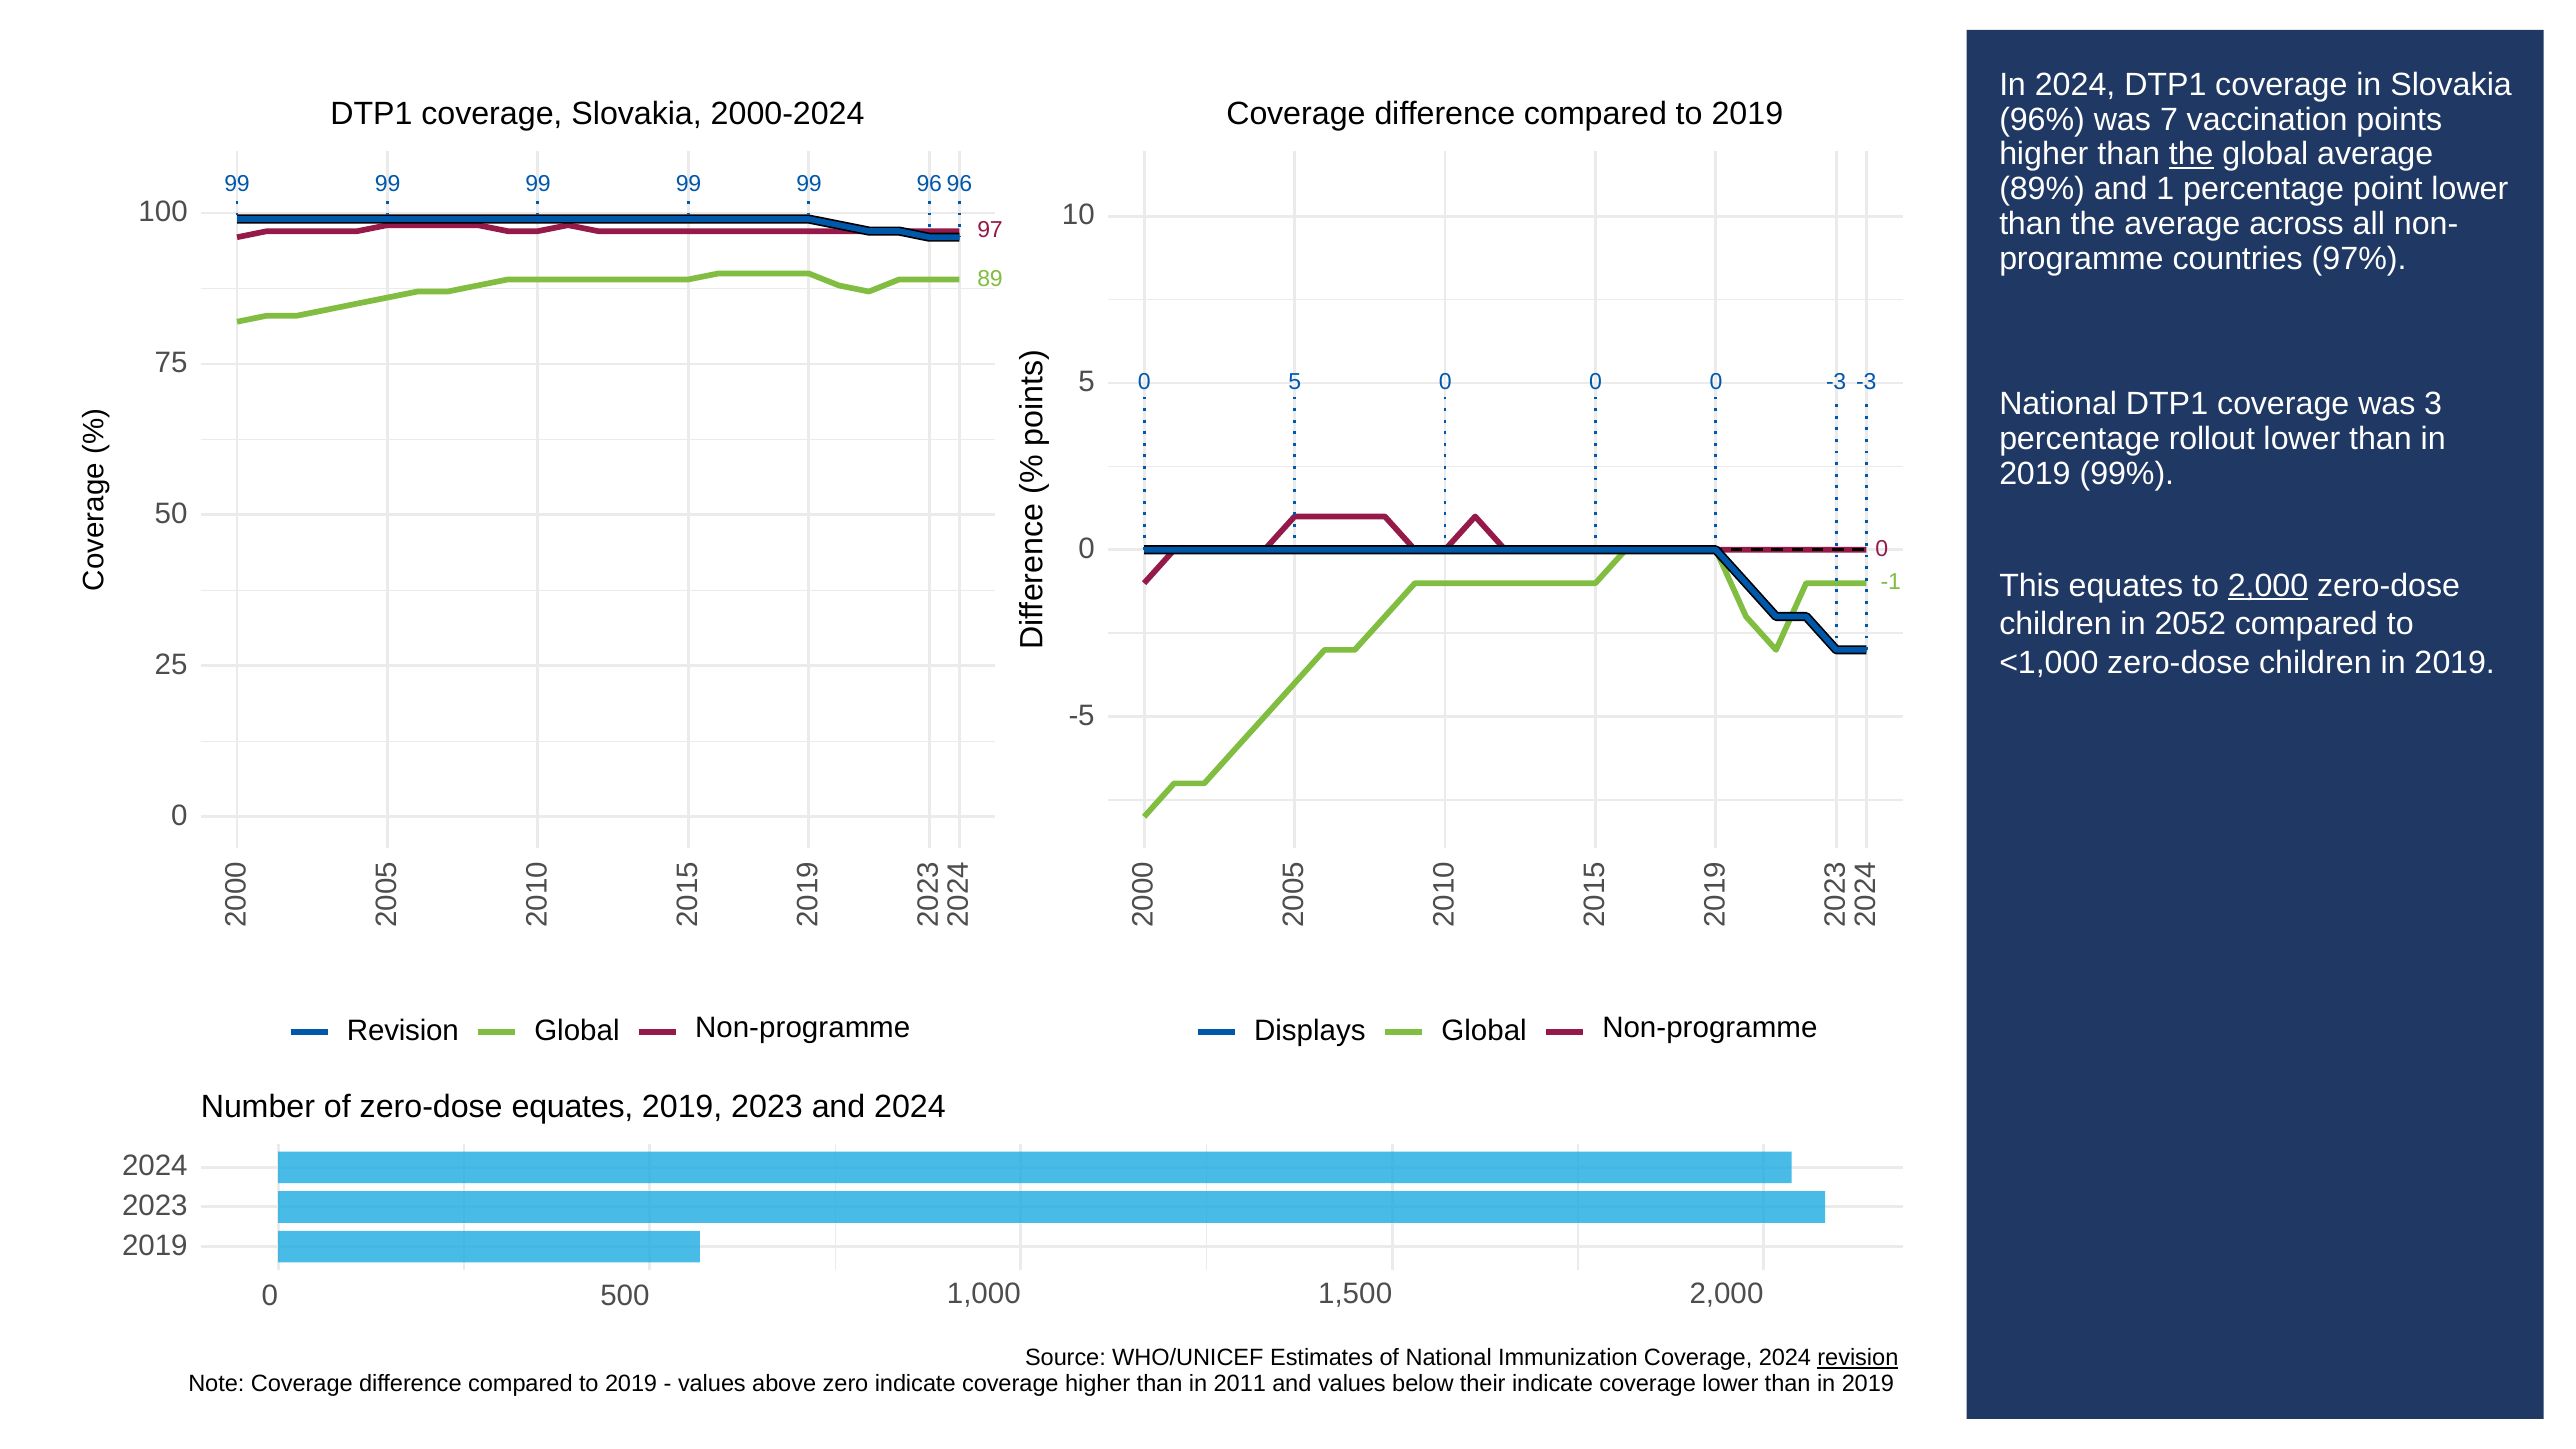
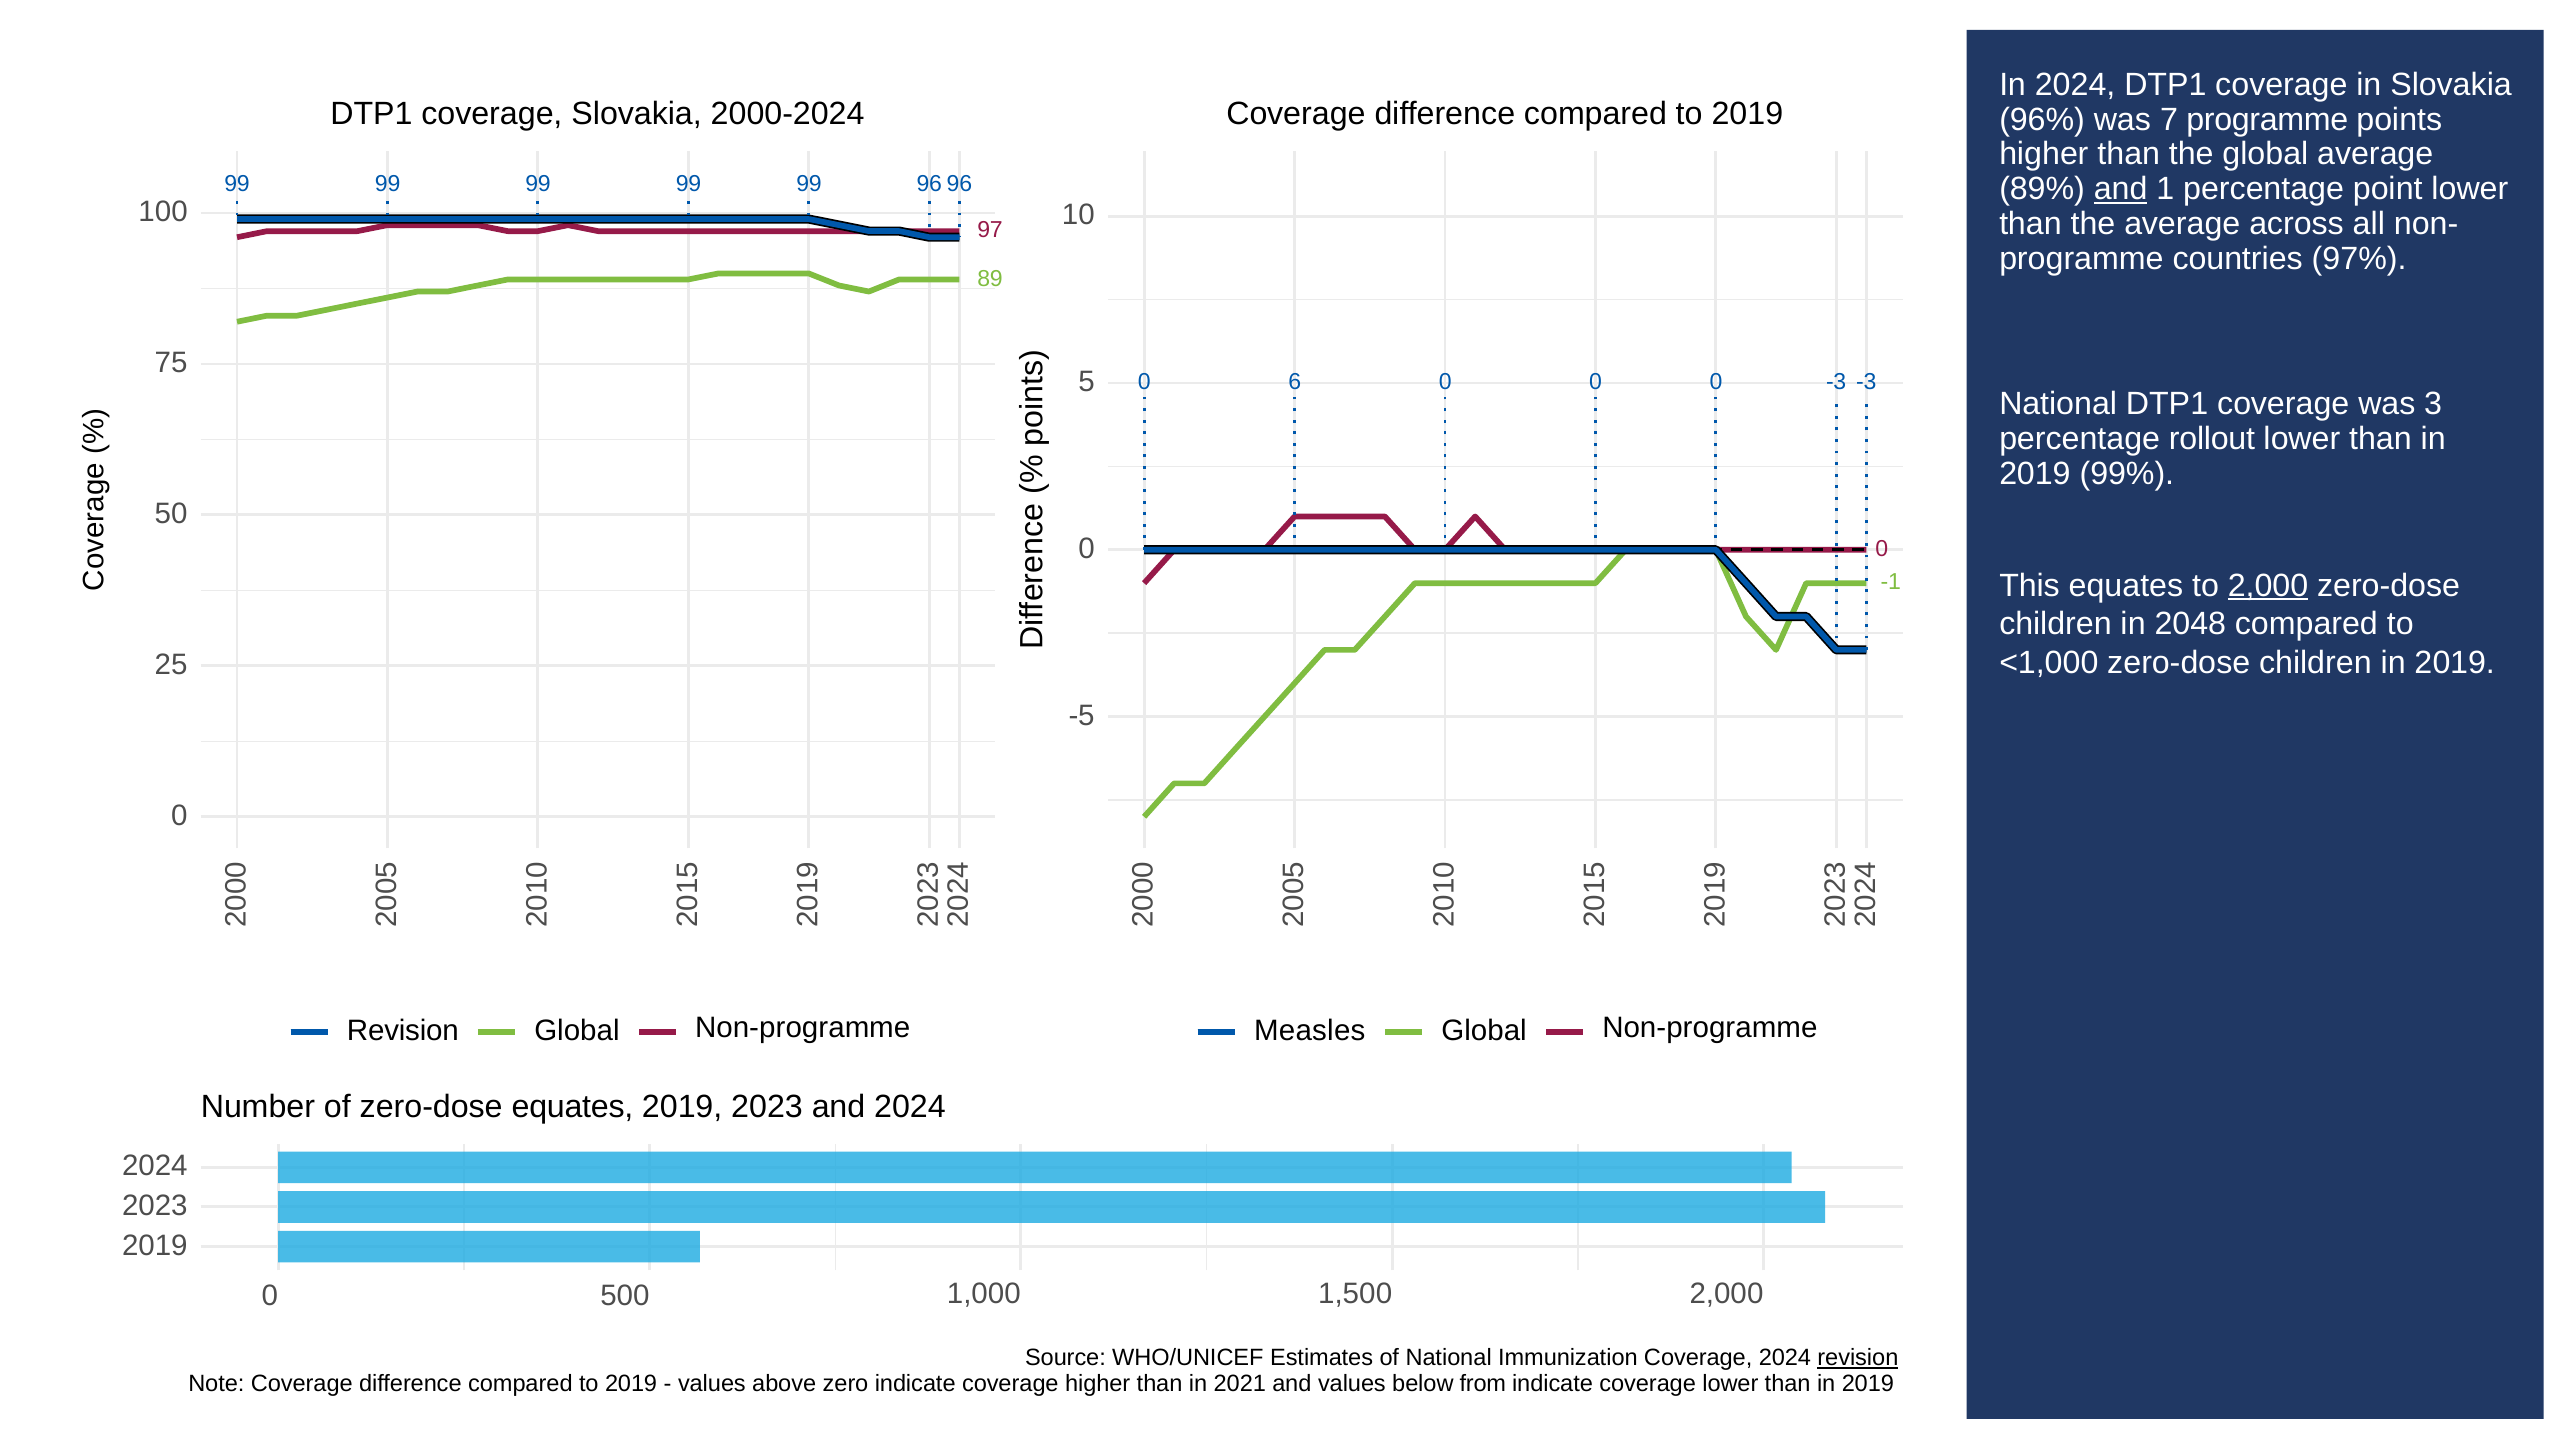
7 vaccination: vaccination -> programme
the at (2191, 154) underline: present -> none
and at (2121, 189) underline: none -> present
5 at (1295, 382): 5 -> 6
2052: 2052 -> 2048
Displays: Displays -> Measles
2011: 2011 -> 2021
their: their -> from
